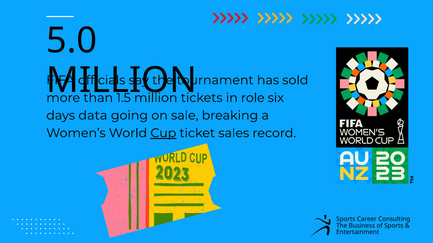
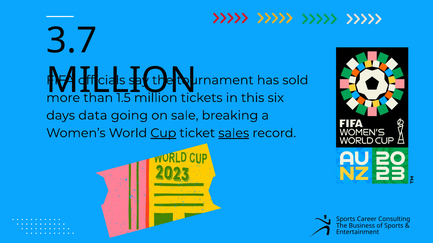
5.0: 5.0 -> 3.7
role: role -> this
sales underline: none -> present
